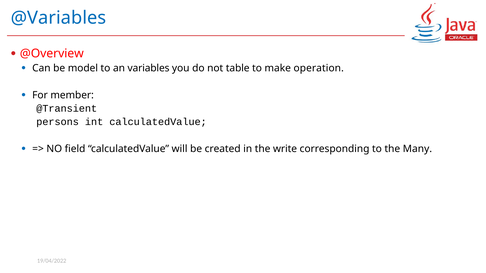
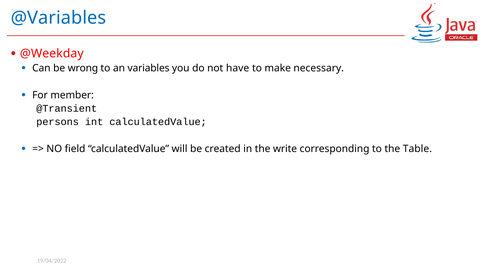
@Overview: @Overview -> @Weekday
model: model -> wrong
table: table -> have
operation: operation -> necessary
Many: Many -> Table
